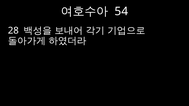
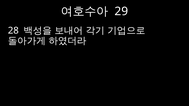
54: 54 -> 29
